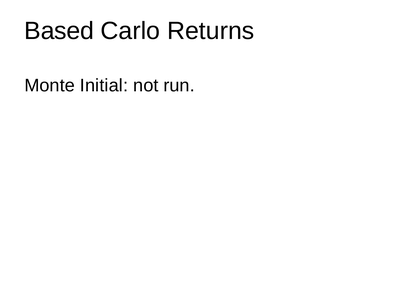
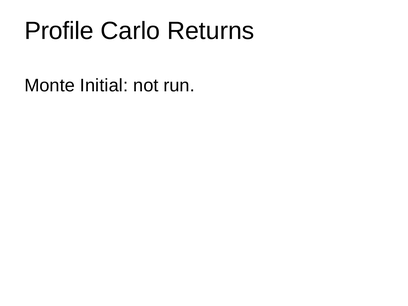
Based: Based -> Profile
